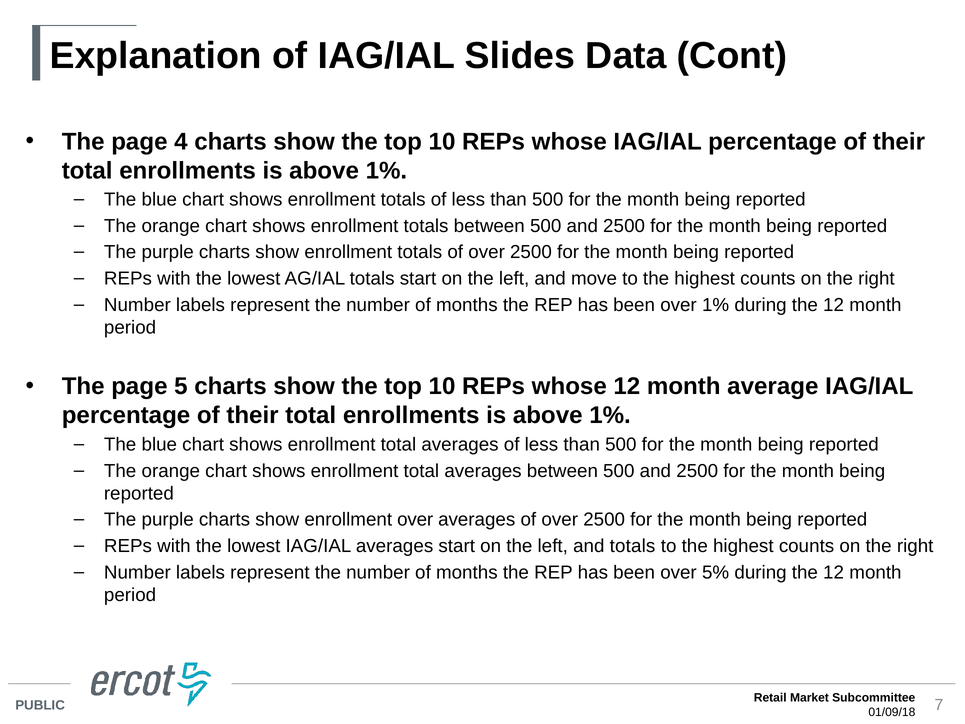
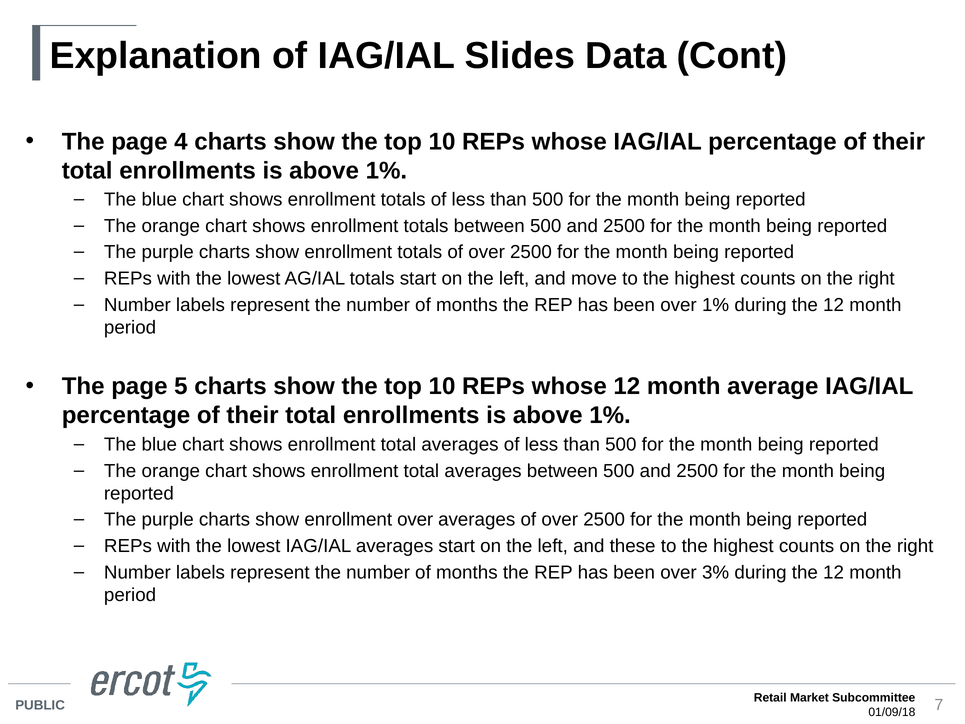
and totals: totals -> these
5%: 5% -> 3%
